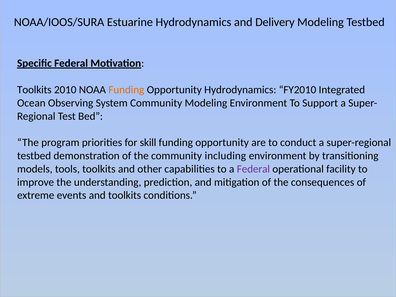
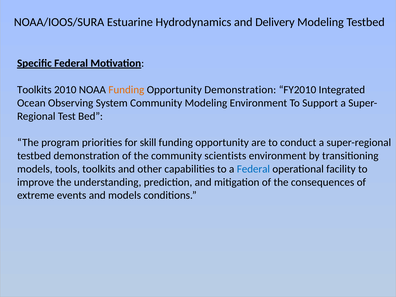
Opportunity Hydrodynamics: Hydrodynamics -> Demonstration
including: including -> scientists
Federal at (253, 169) colour: purple -> blue
and toolkits: toolkits -> models
